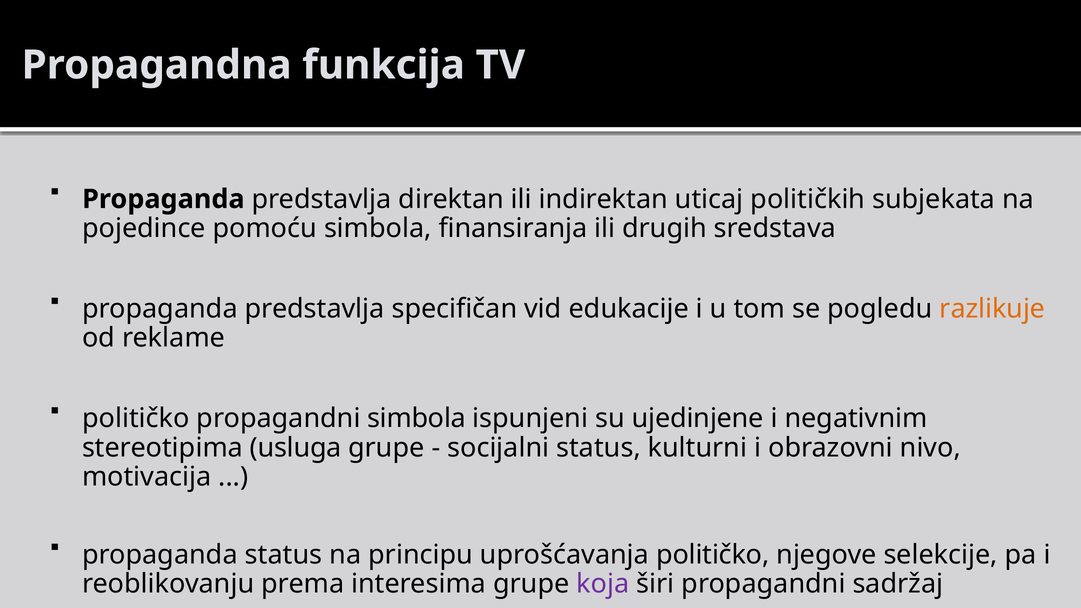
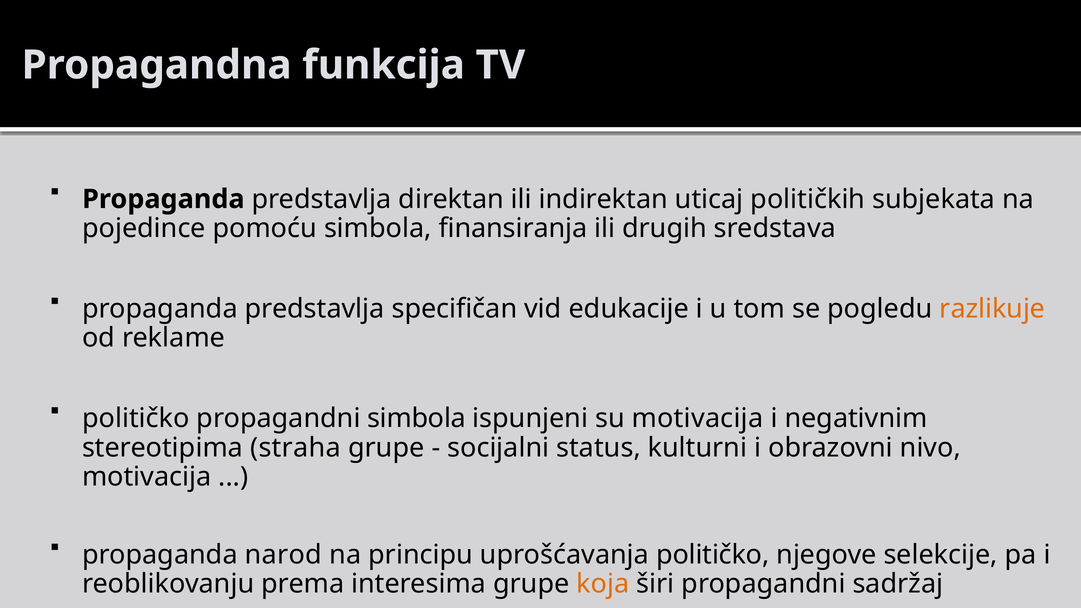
su ujedinjene: ujedinjene -> motivacija
usluga: usluga -> straha
propaganda status: status -> narod
koja colour: purple -> orange
